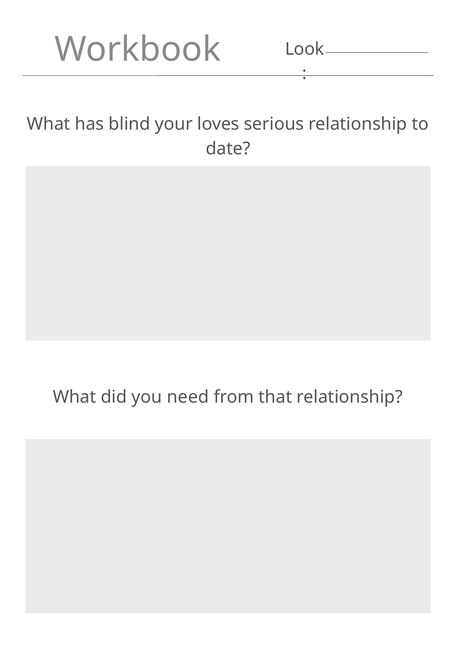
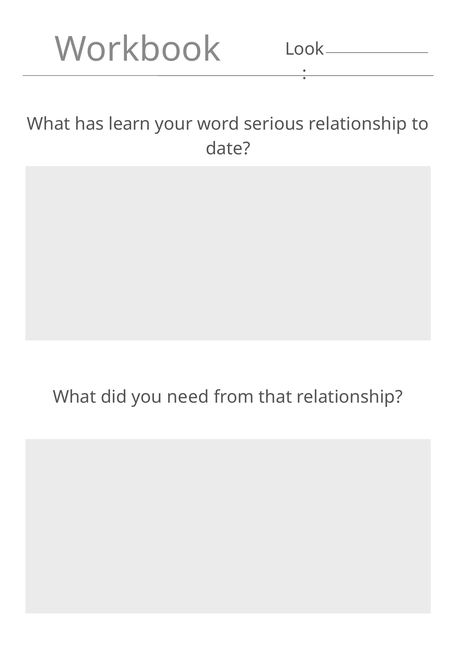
blind: blind -> learn
loves: loves -> word
